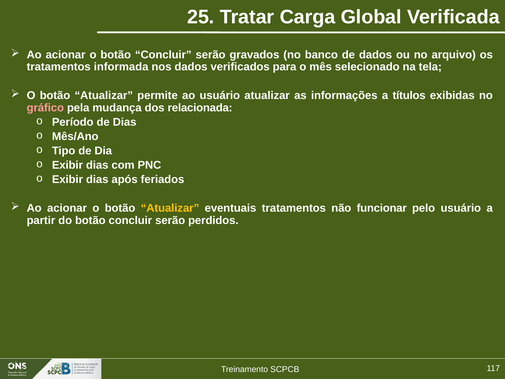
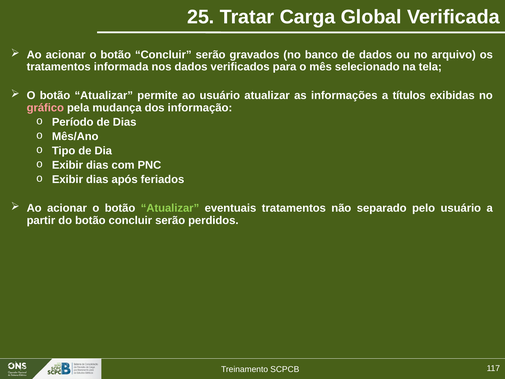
relacionada: relacionada -> informação
Atualizar at (170, 208) colour: yellow -> light green
funcionar: funcionar -> separado
